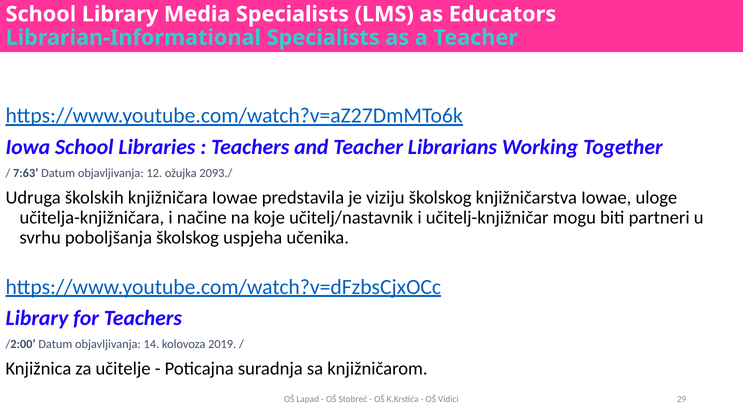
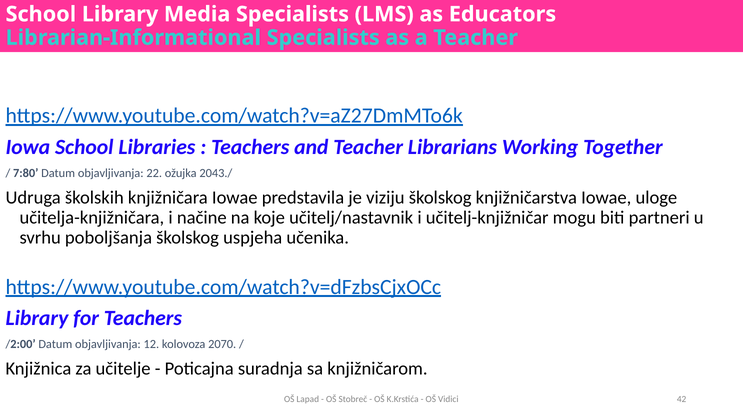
7:63: 7:63 -> 7:80
12: 12 -> 22
2093./: 2093./ -> 2043./
14: 14 -> 12
2019: 2019 -> 2070
29: 29 -> 42
